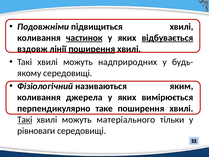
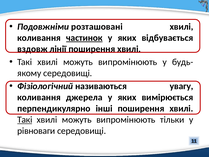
підвищиться: підвищиться -> розташовані
відбувається underline: present -> none
поширення at (92, 49) underline: present -> none
надприродних at (128, 62): надприродних -> випромінюють
яким: яким -> увагу
таке: таке -> інші
матеріального at (126, 120): матеріального -> випромінюють
